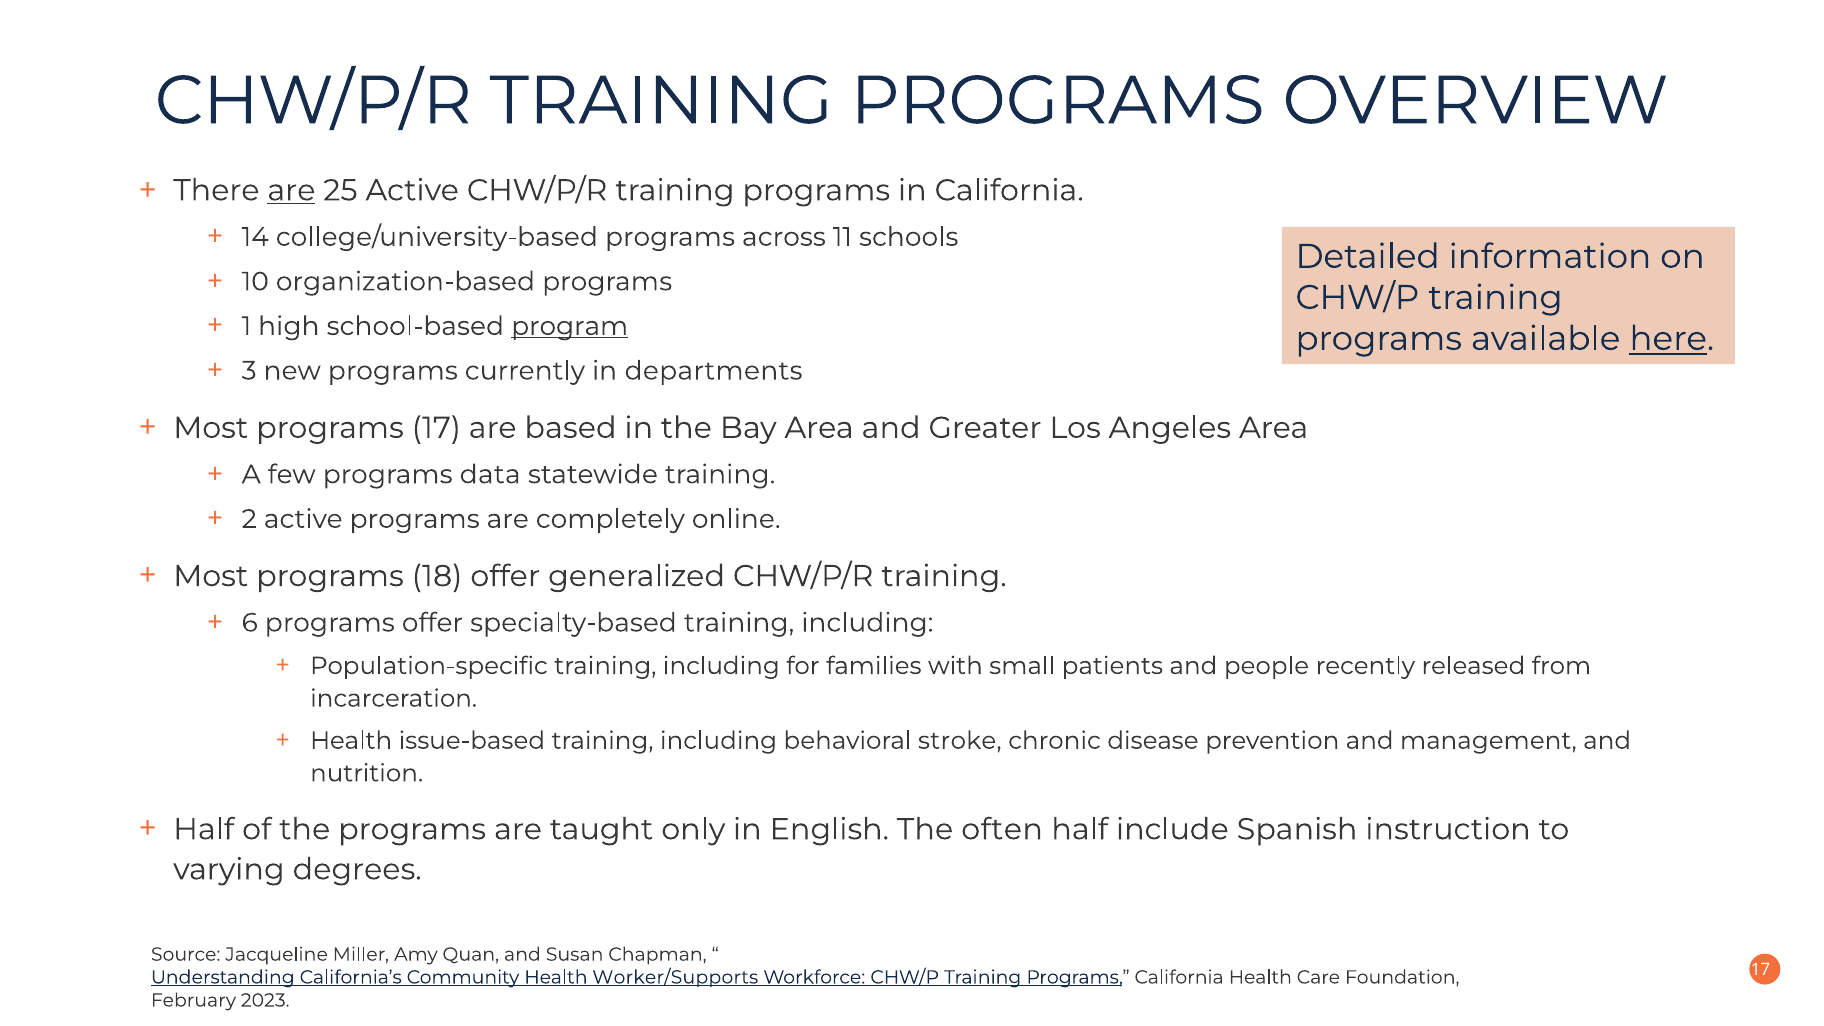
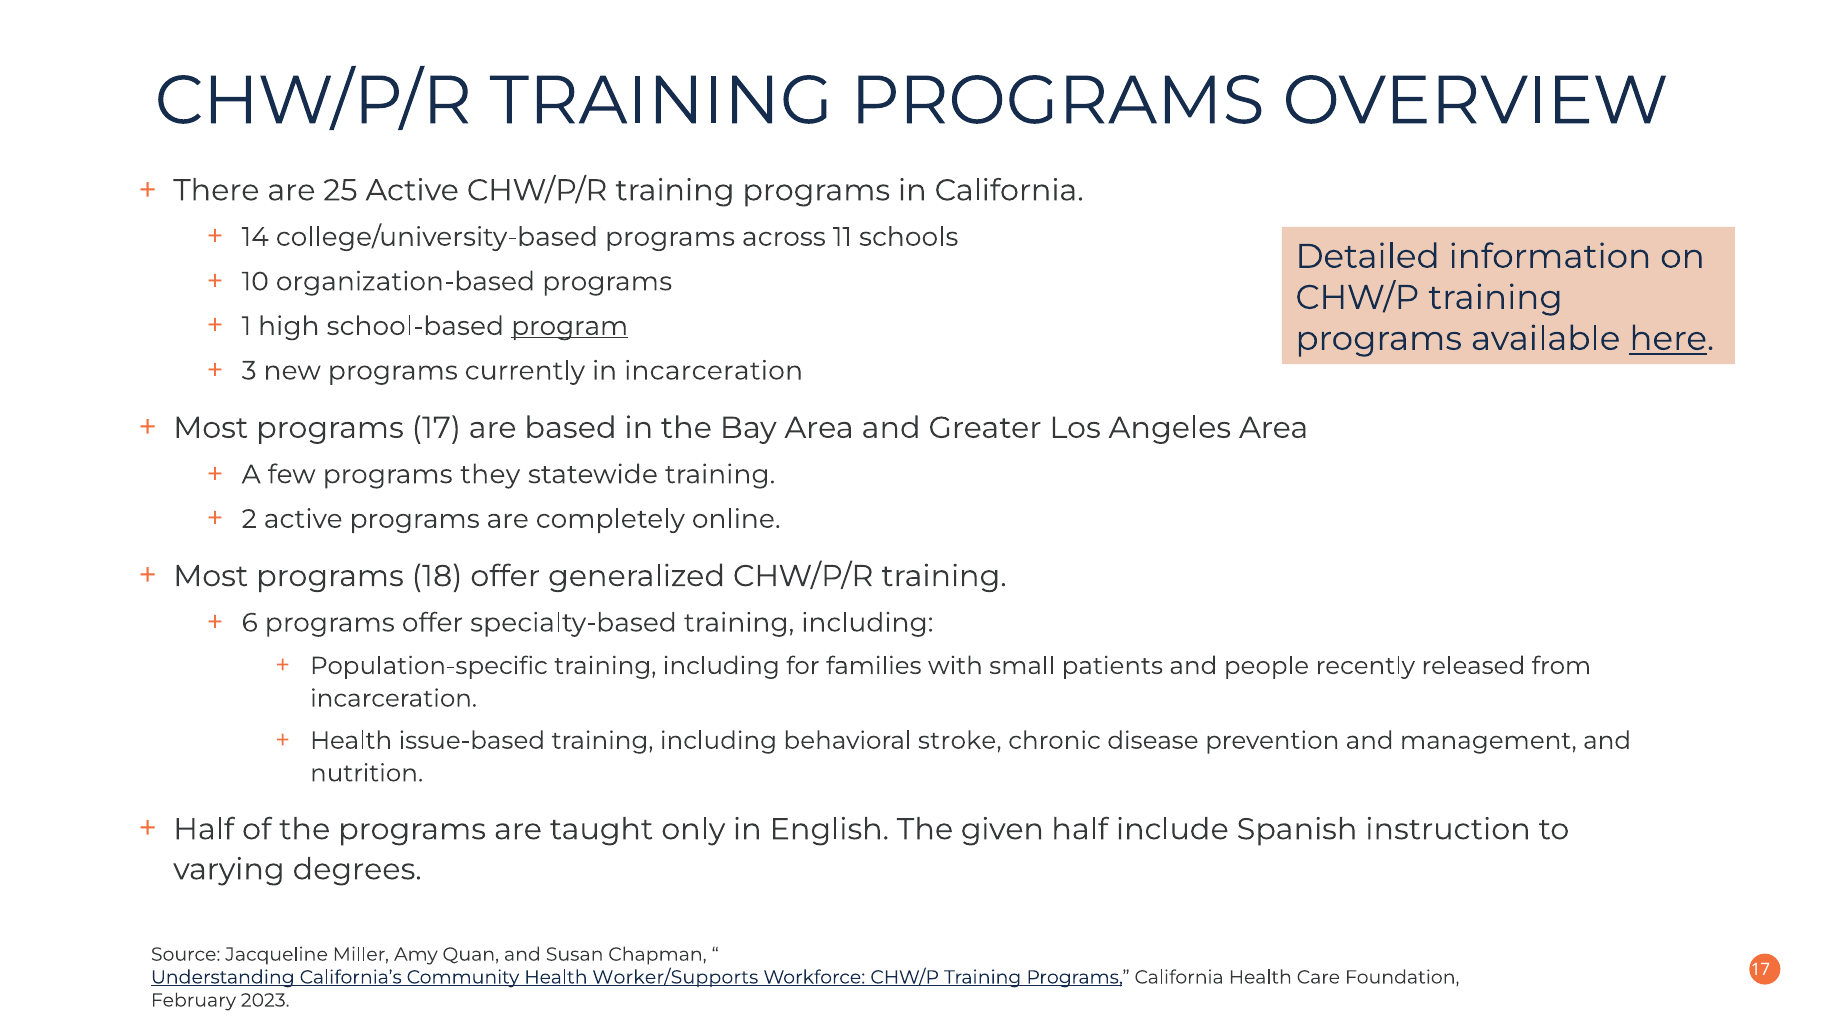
are at (291, 190) underline: present -> none
in departments: departments -> incarceration
data: data -> they
often: often -> given
